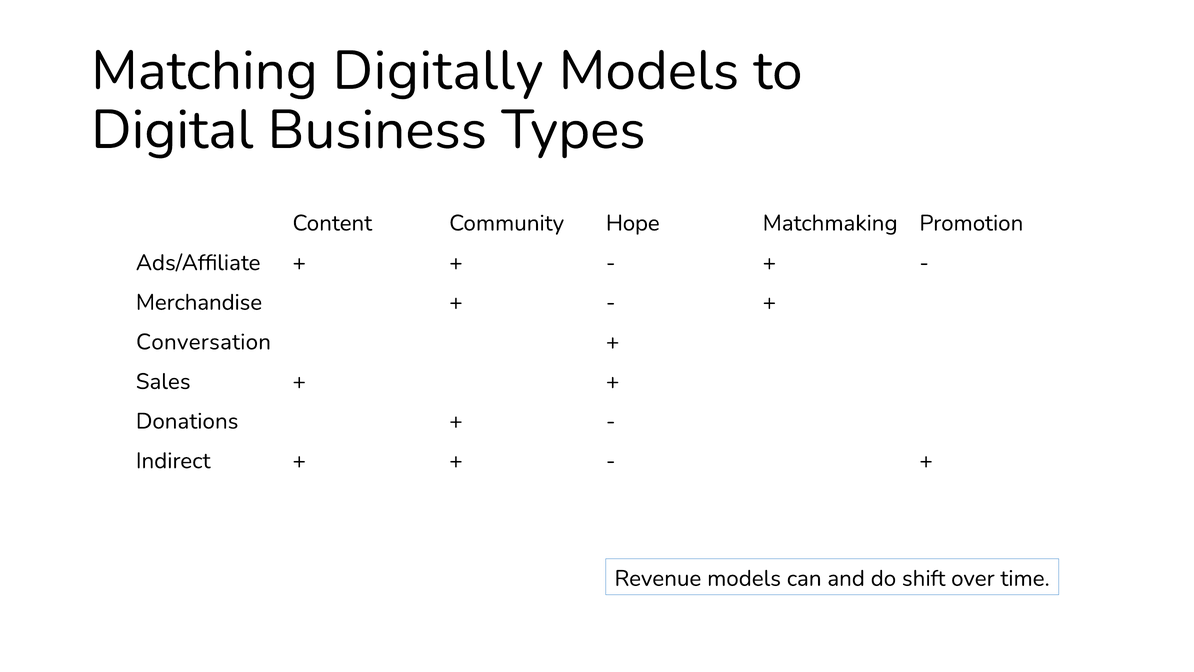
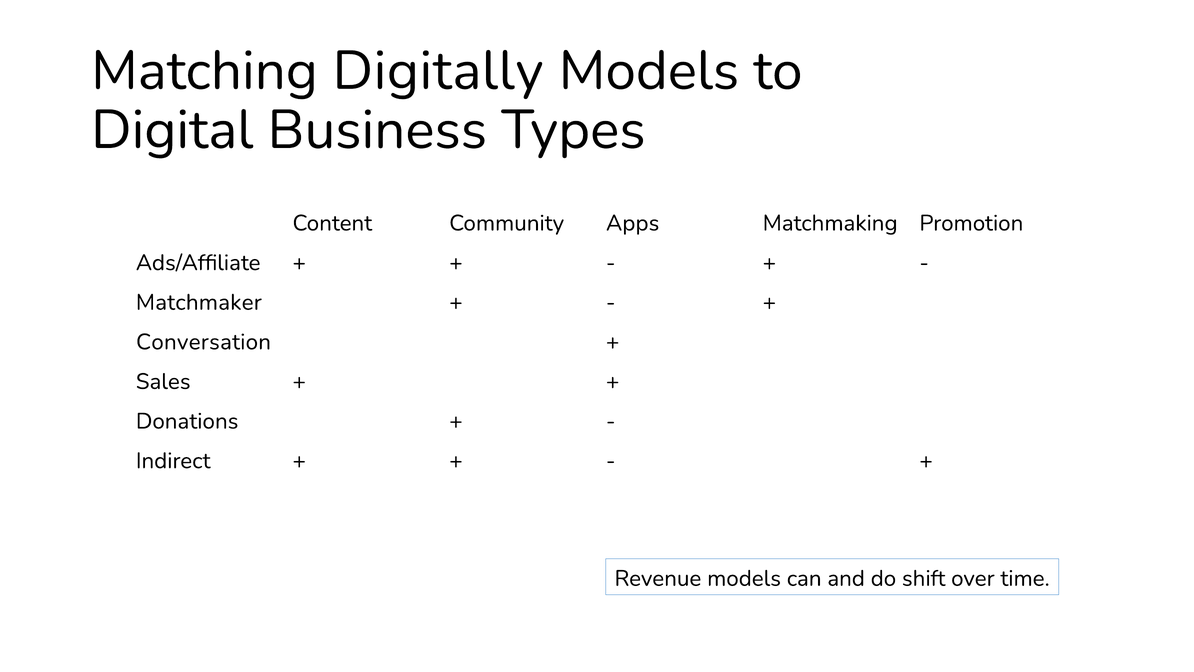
Hope: Hope -> Apps
Merchandise: Merchandise -> Matchmaker
